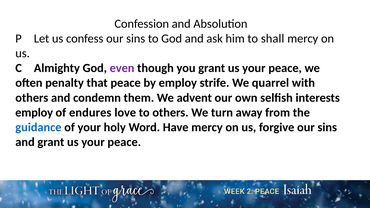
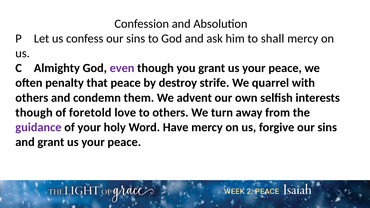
by employ: employ -> destroy
employ at (34, 113): employ -> though
endures: endures -> foretold
guidance colour: blue -> purple
